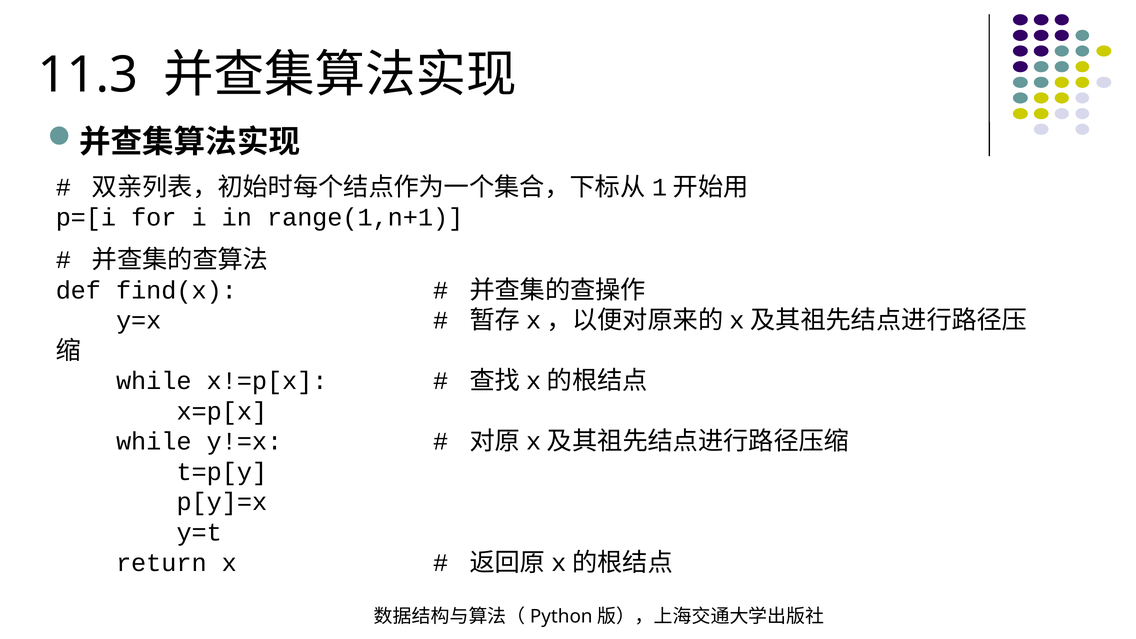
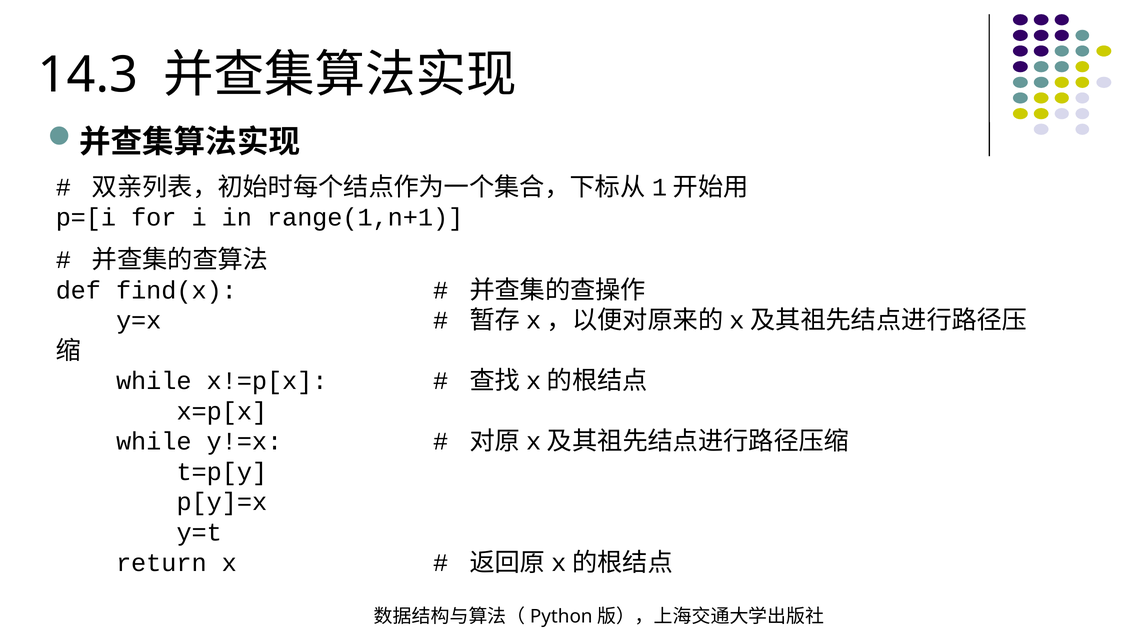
11.3: 11.3 -> 14.3
